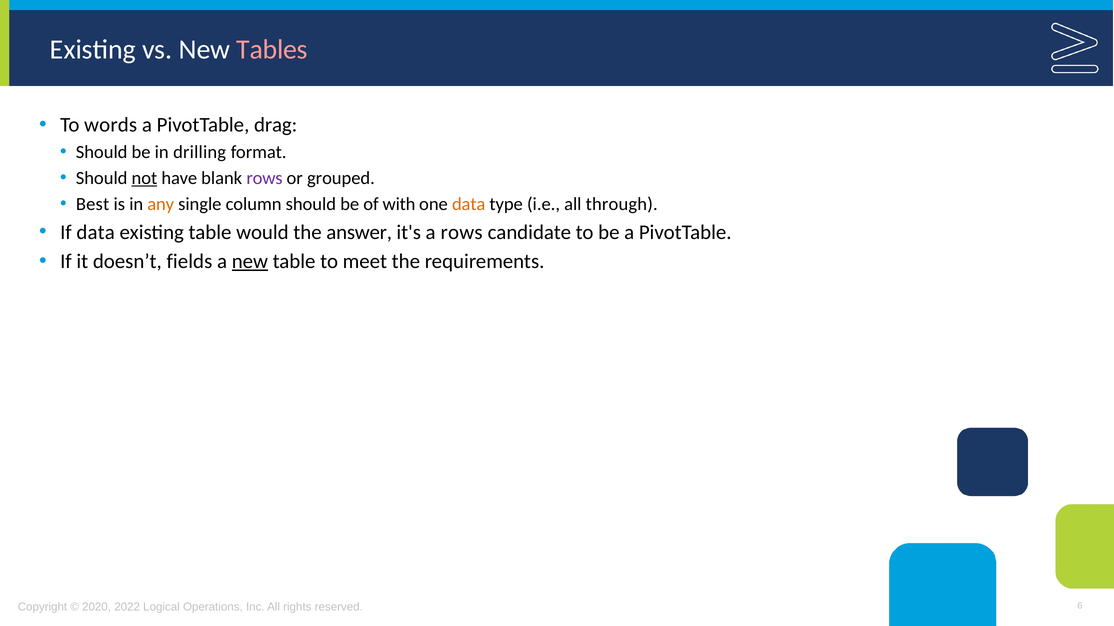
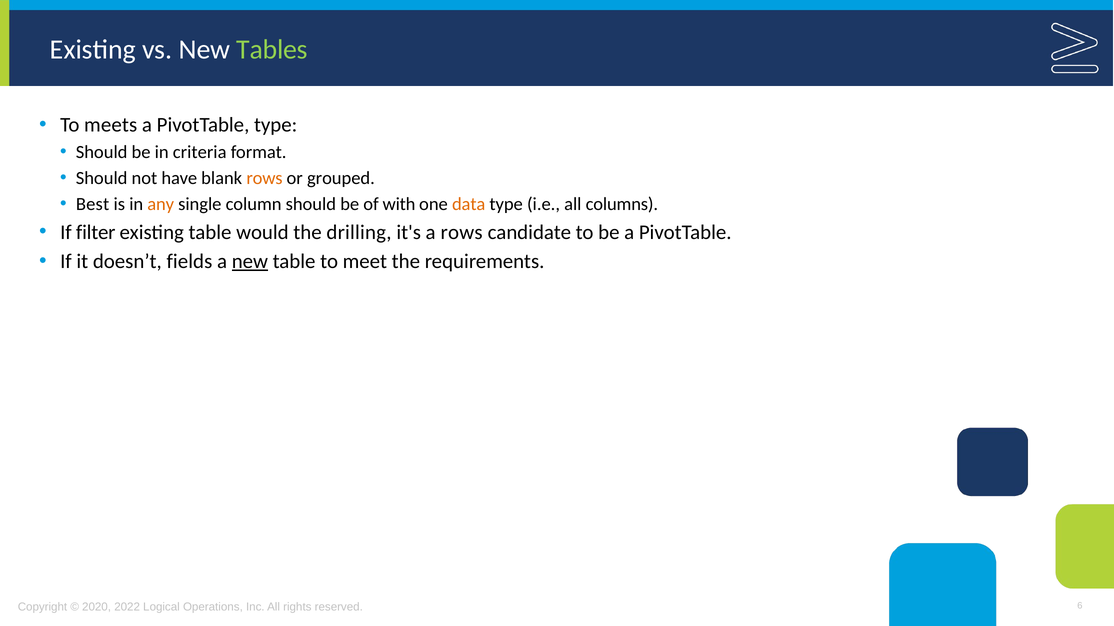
Tables colour: pink -> light green
words: words -> meets
PivotTable drag: drag -> type
drilling: drilling -> criteria
not underline: present -> none
rows at (264, 178) colour: purple -> orange
through: through -> columns
If data: data -> filter
answer: answer -> drilling
